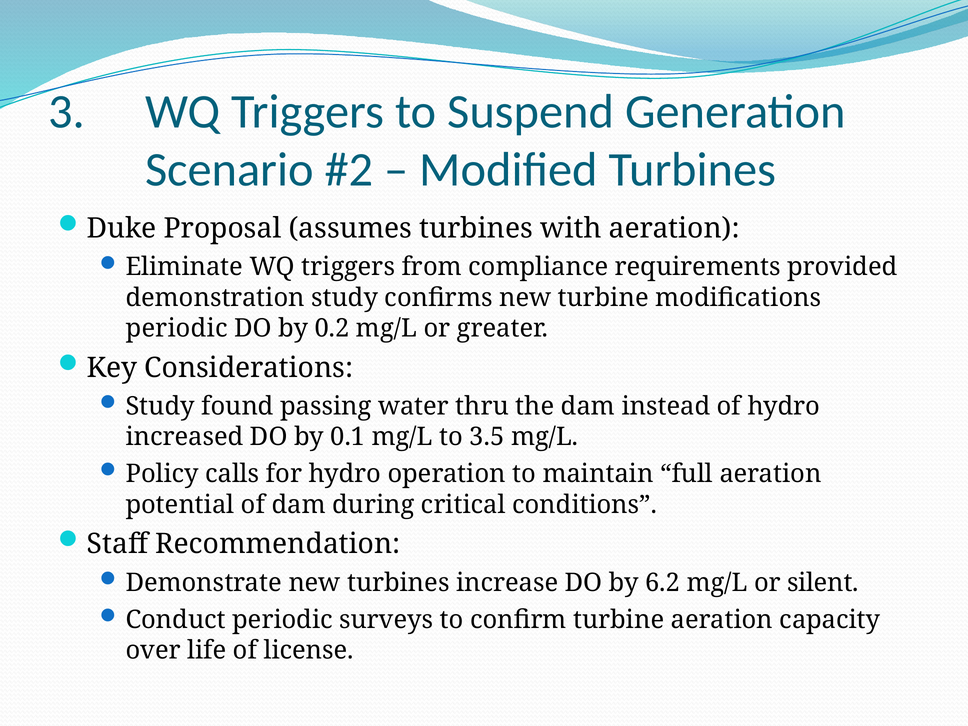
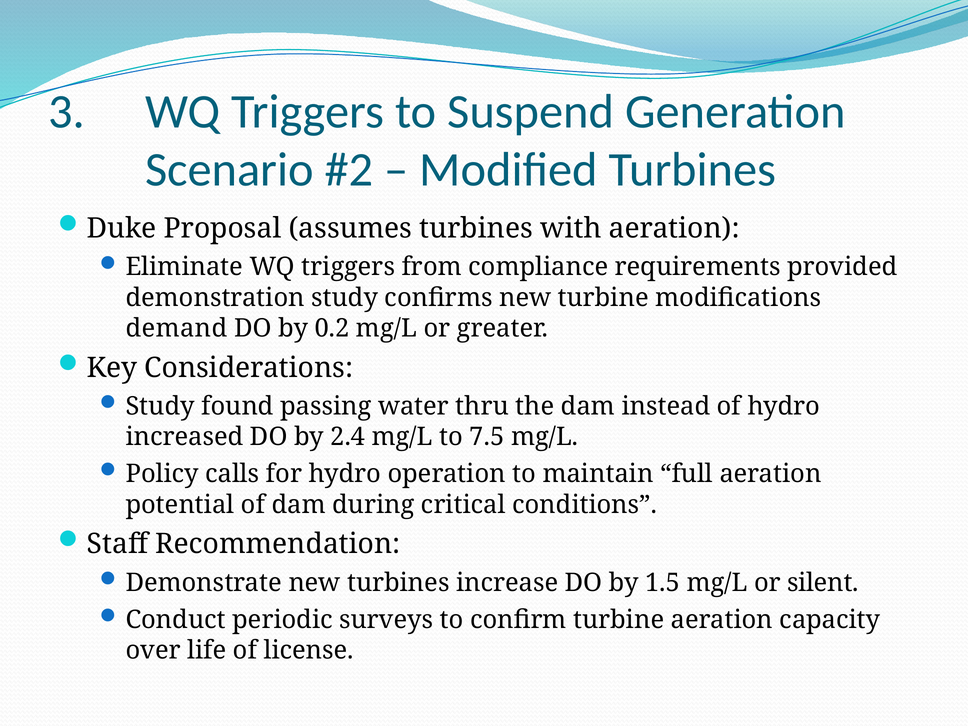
periodic at (177, 328): periodic -> demand
0.1: 0.1 -> 2.4
3.5: 3.5 -> 7.5
6.2: 6.2 -> 1.5
